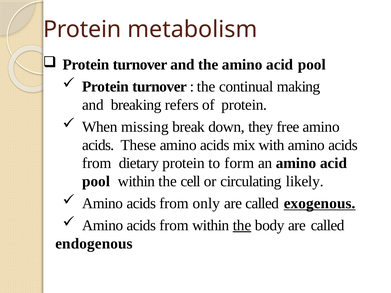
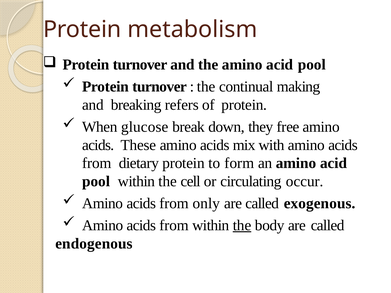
missing: missing -> glucose
likely: likely -> occur
exogenous underline: present -> none
